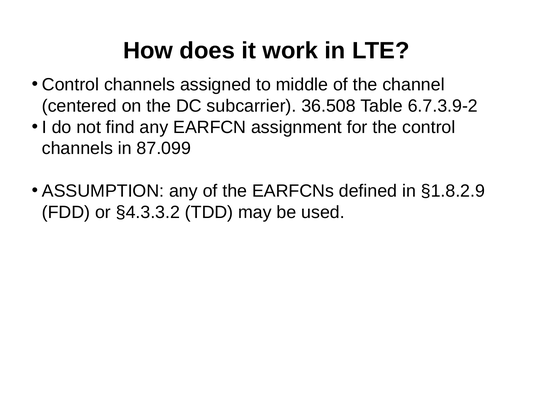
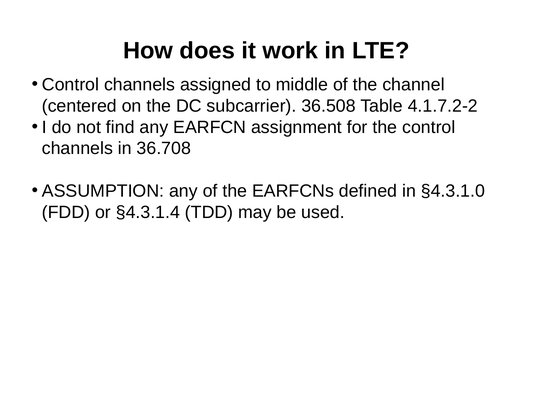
6.7.3.9-2: 6.7.3.9-2 -> 4.1.7.2-2
87.099: 87.099 -> 36.708
§1.8.2.9: §1.8.2.9 -> §4.3.1.0
§4.3.3.2: §4.3.3.2 -> §4.3.1.4
